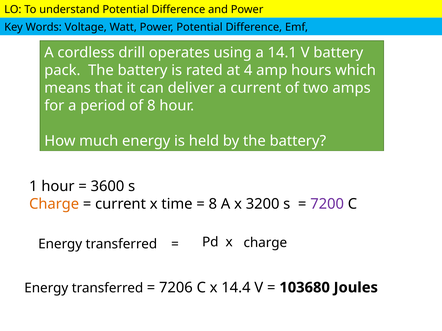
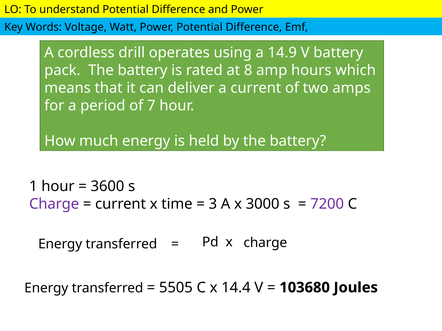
14.1: 14.1 -> 14.9
4: 4 -> 8
of 8: 8 -> 7
Charge at (54, 204) colour: orange -> purple
8 at (213, 204): 8 -> 3
3200: 3200 -> 3000
7206: 7206 -> 5505
